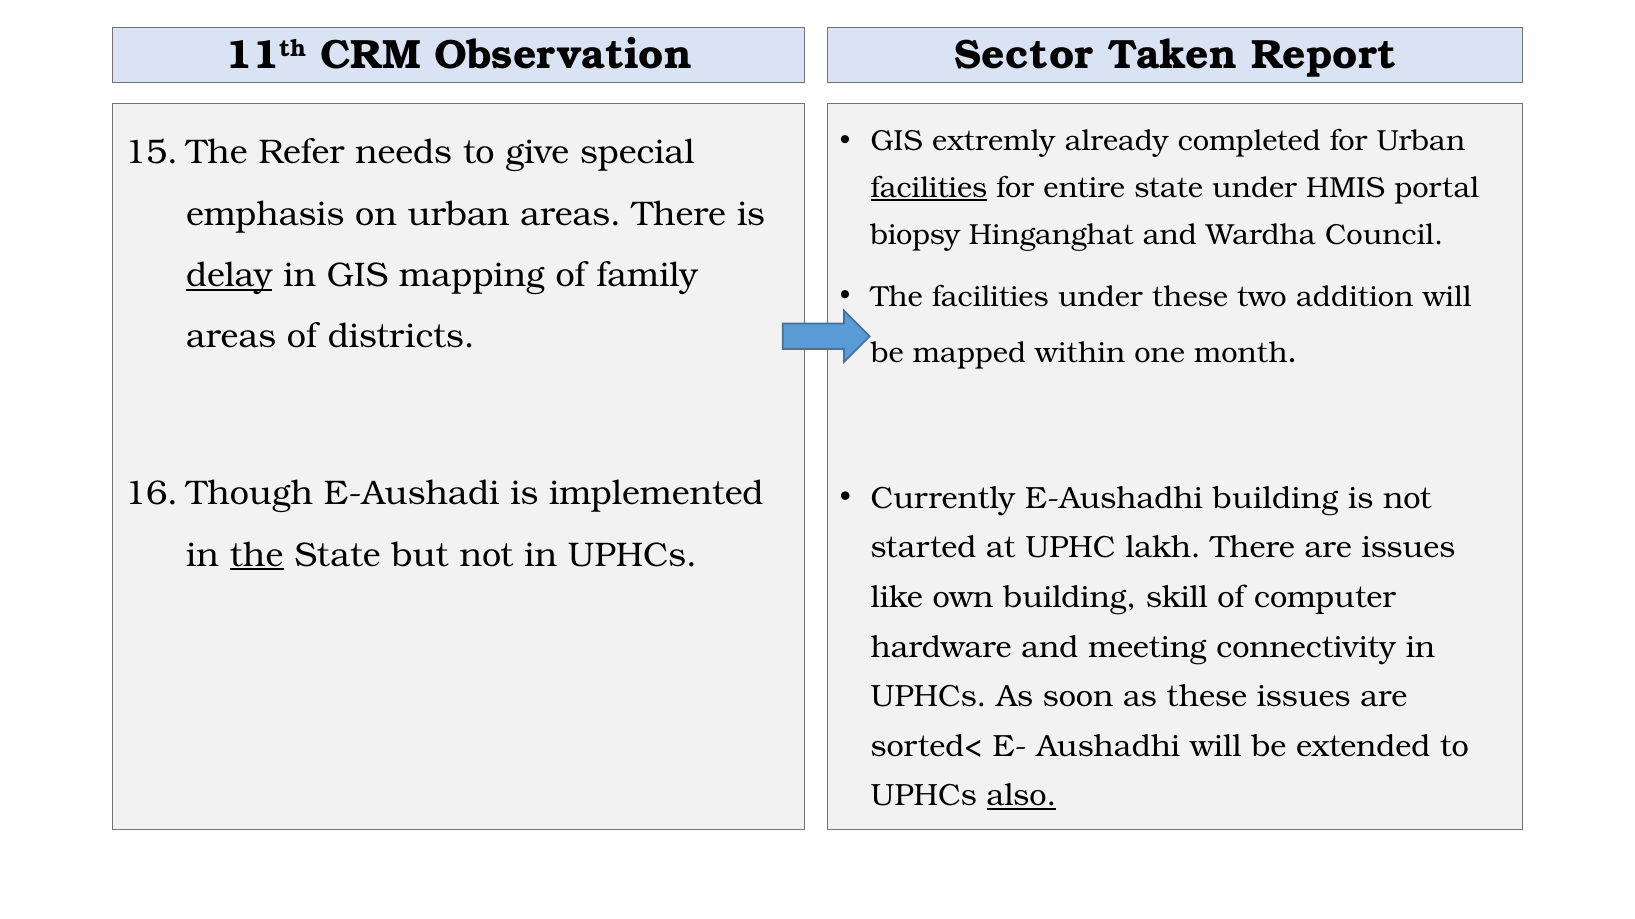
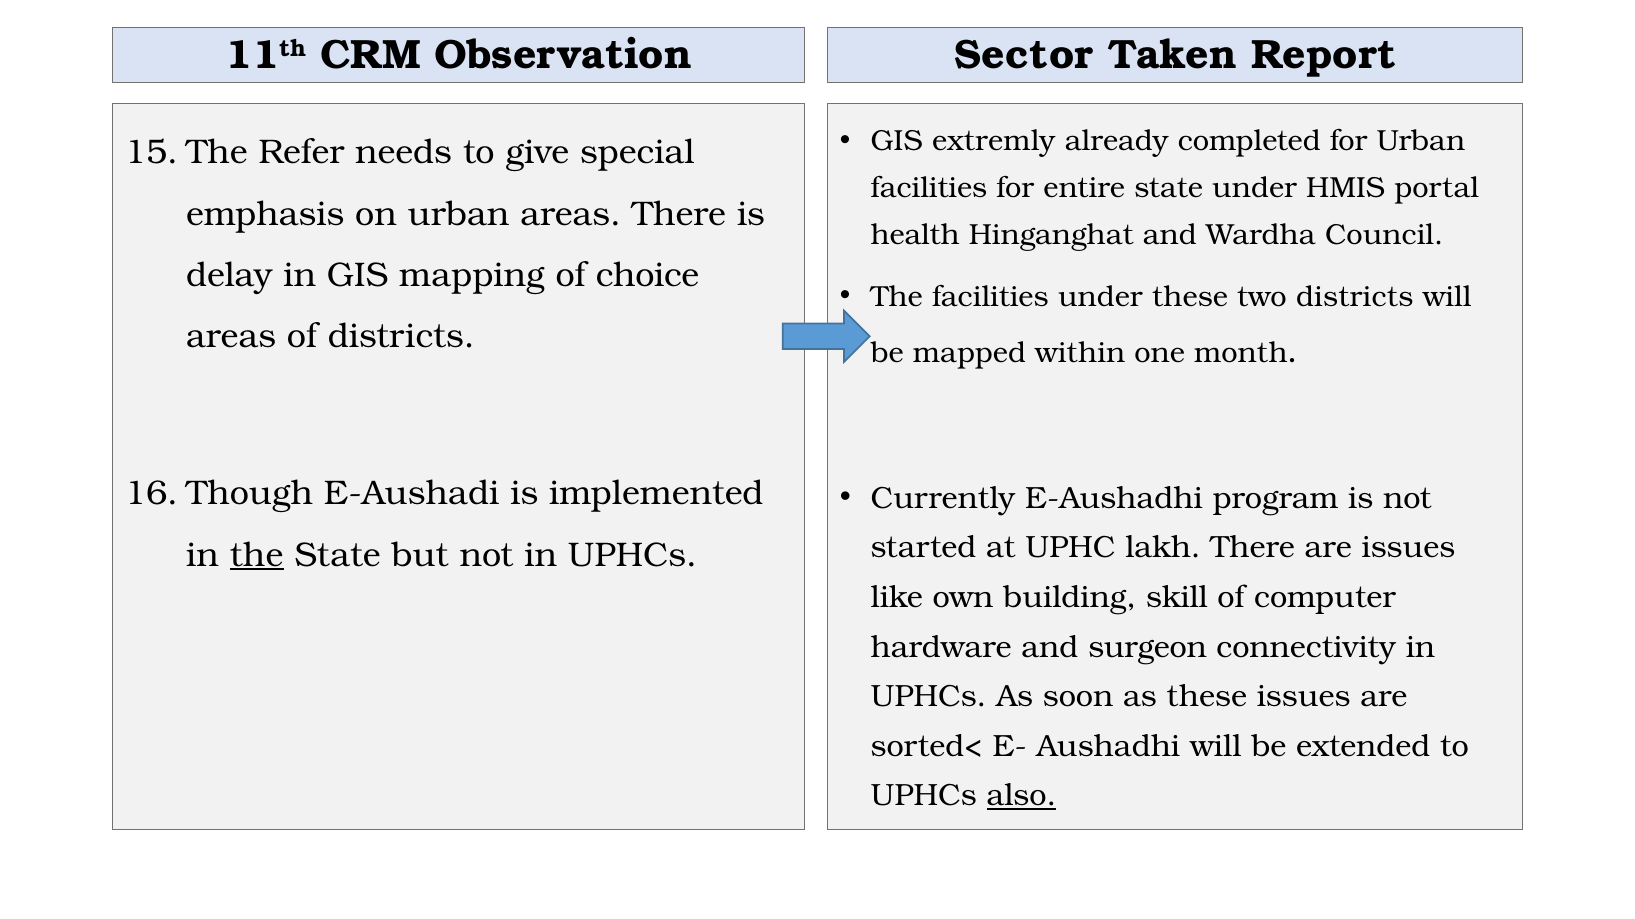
facilities at (929, 188) underline: present -> none
biopsy: biopsy -> health
delay underline: present -> none
family: family -> choice
two addition: addition -> districts
E-Aushadhi building: building -> program
meeting: meeting -> surgeon
